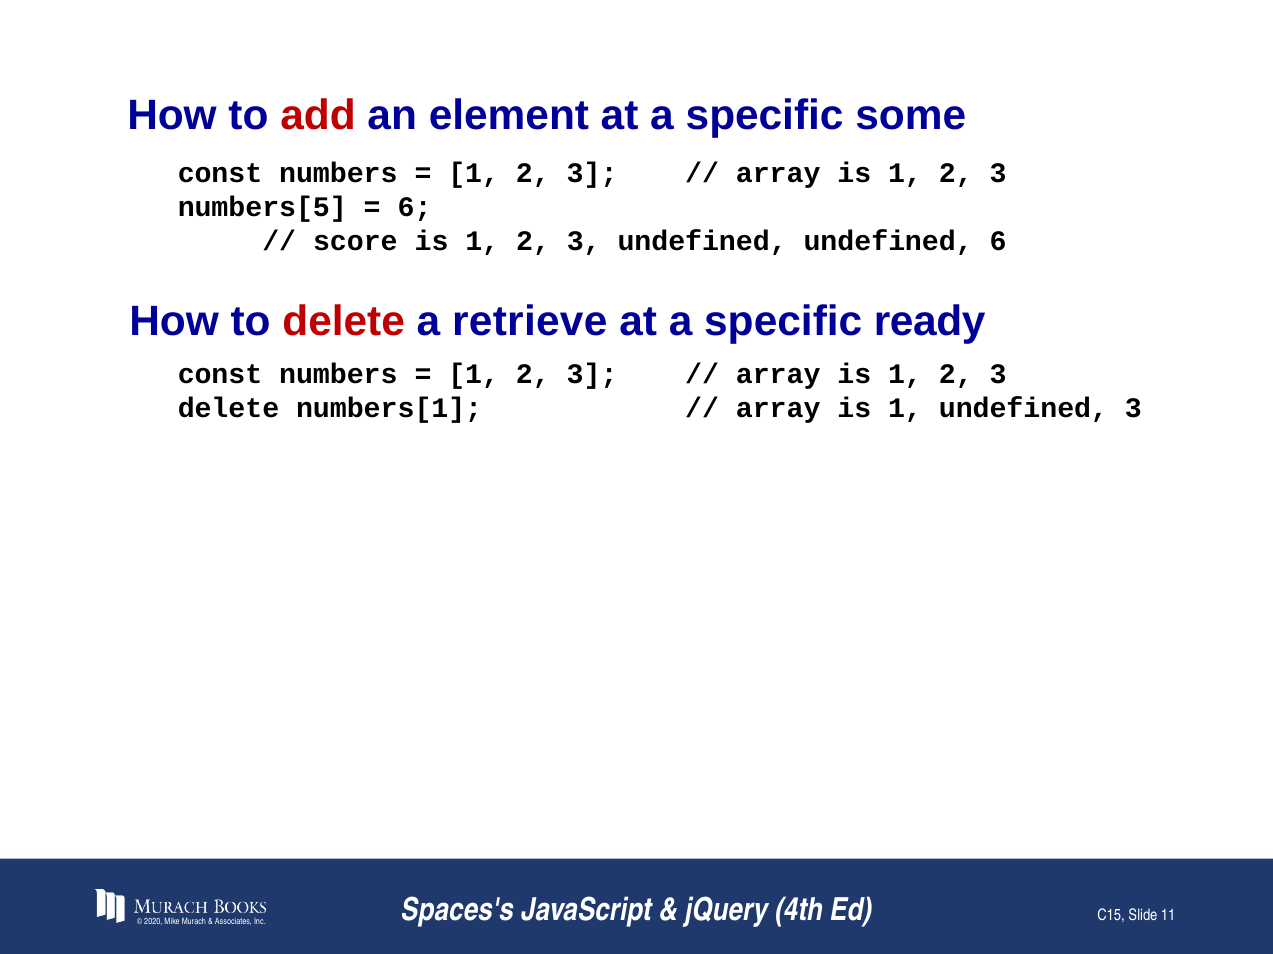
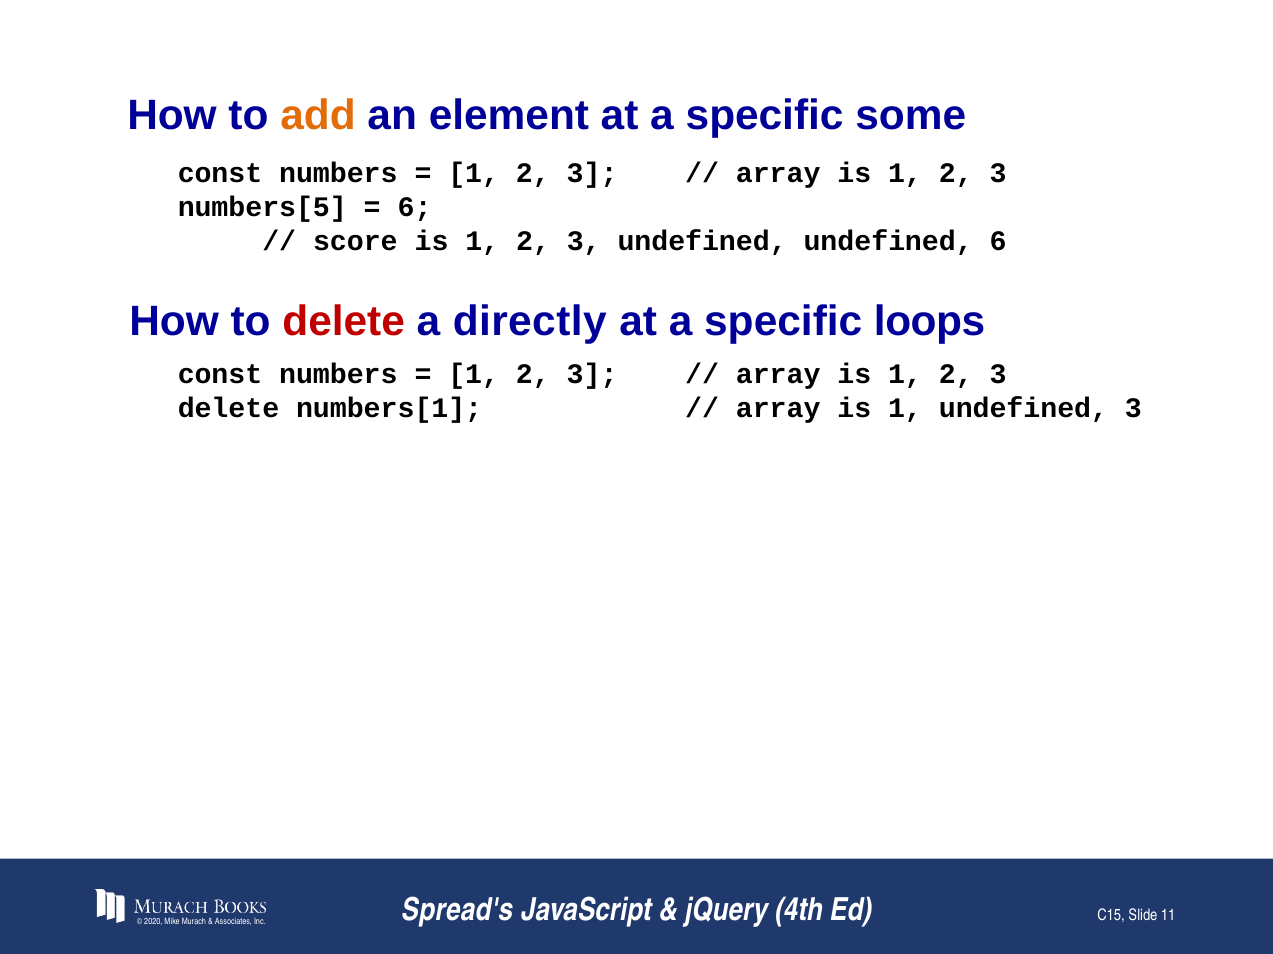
add colour: red -> orange
retrieve: retrieve -> directly
ready: ready -> loops
Spaces's: Spaces's -> Spread's
